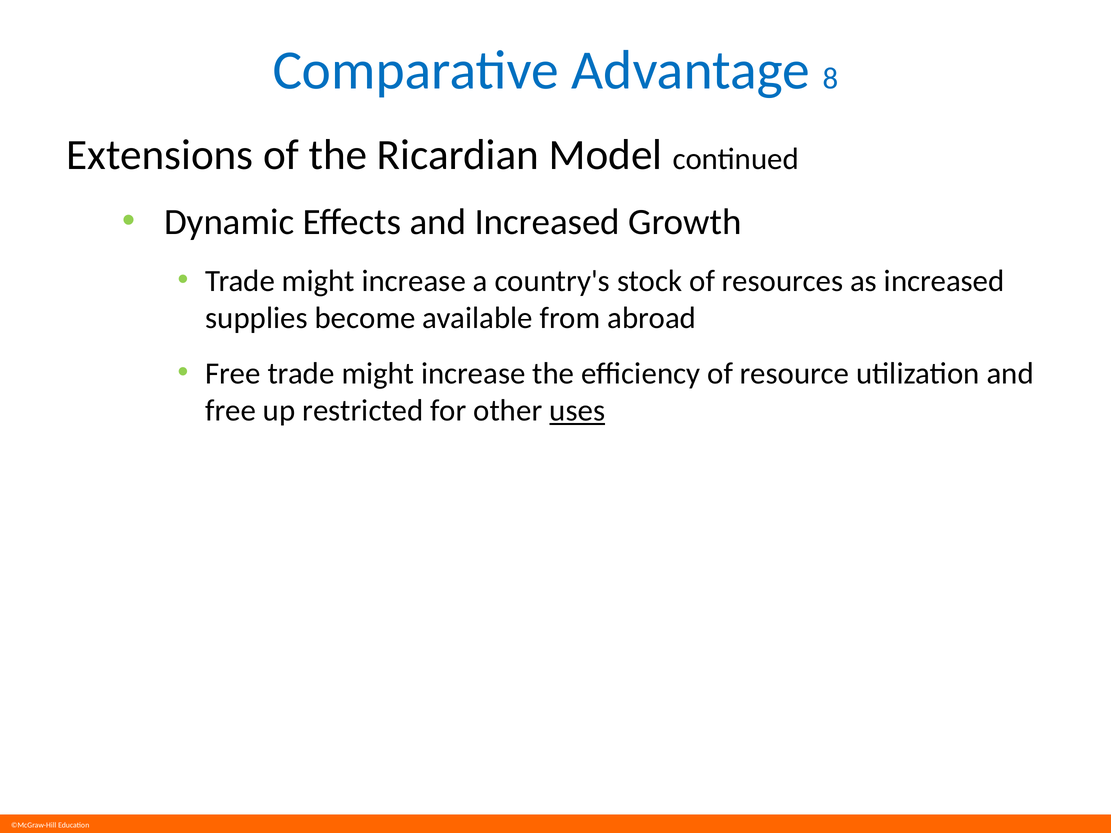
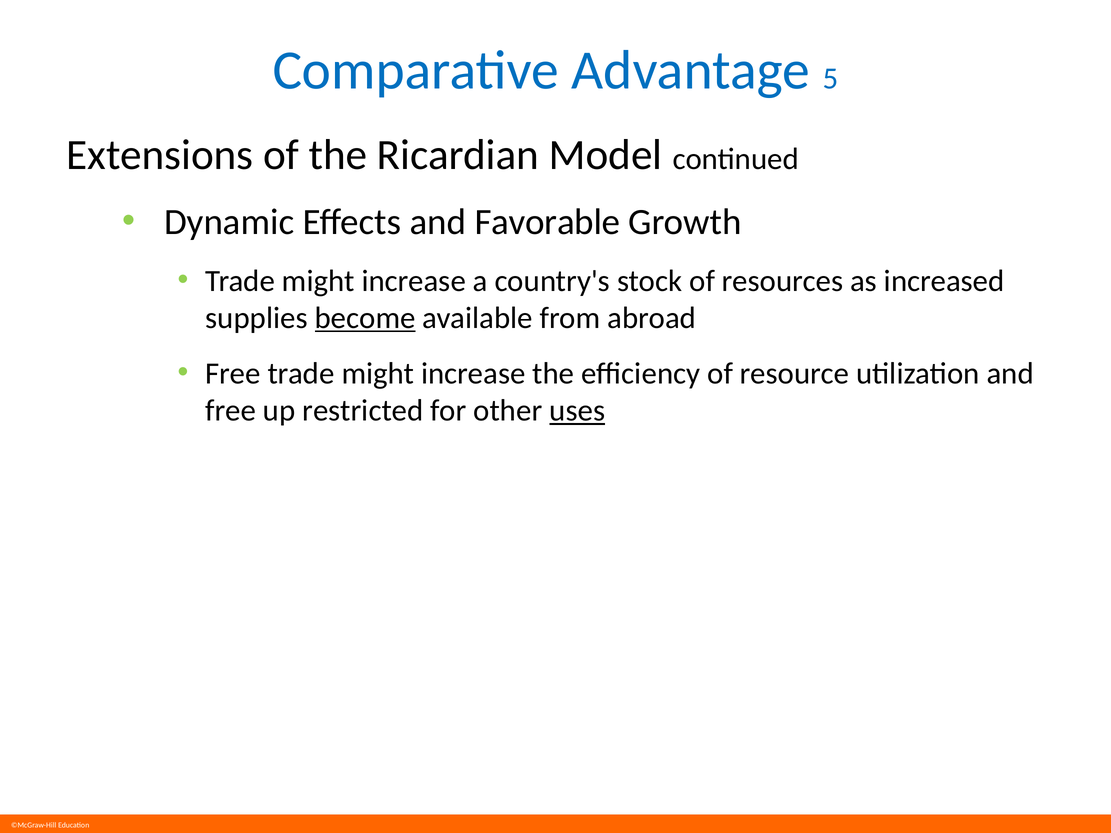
8: 8 -> 5
and Increased: Increased -> Favorable
become underline: none -> present
